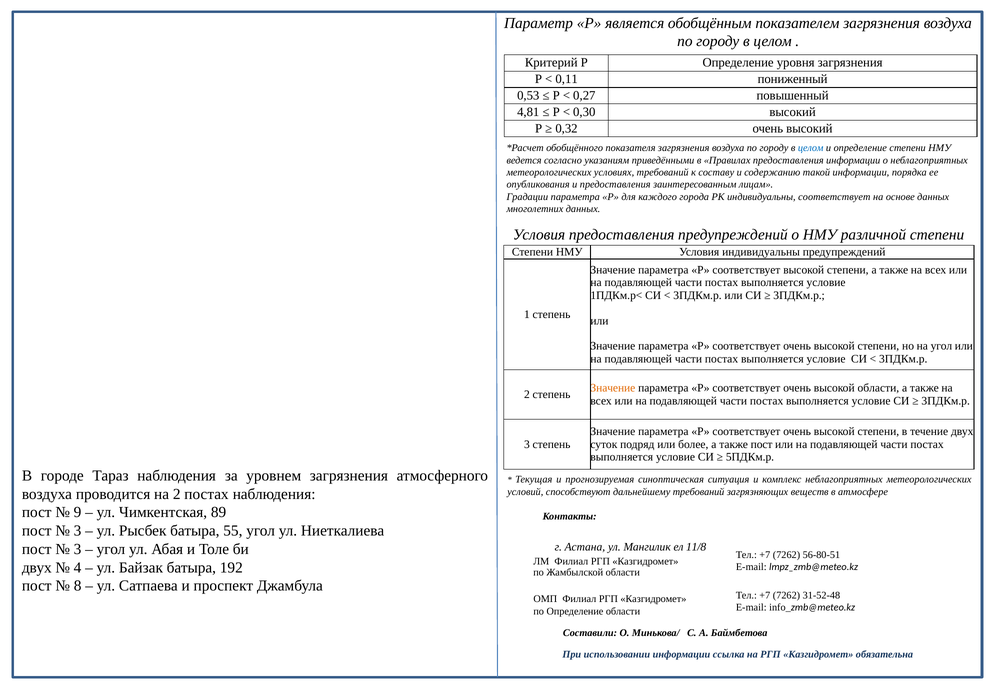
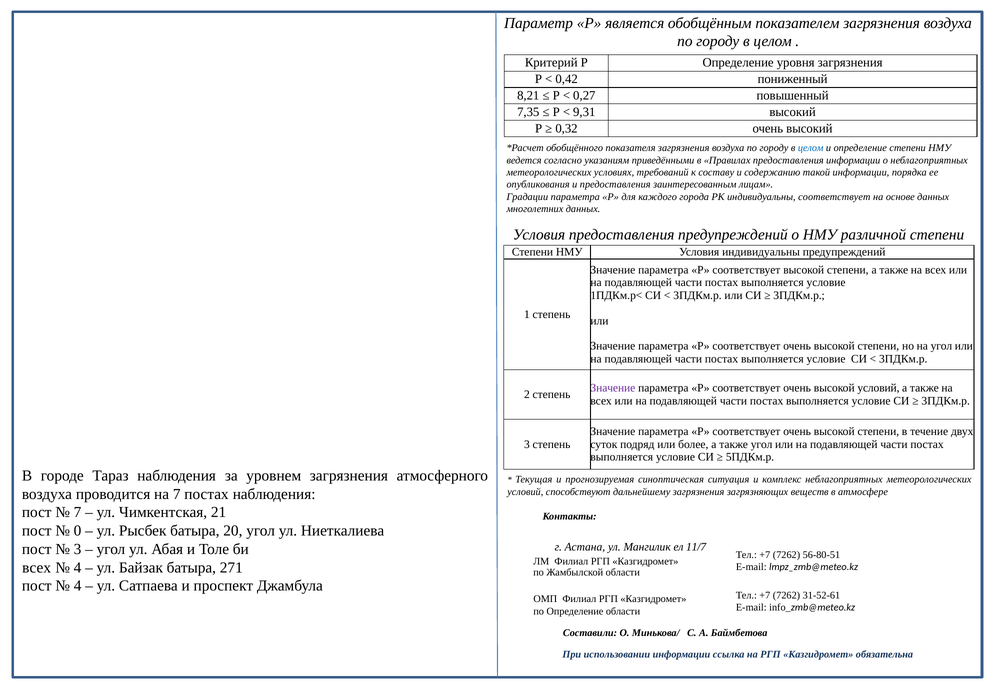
0,11: 0,11 -> 0,42
0,53: 0,53 -> 8,21
4,81: 4,81 -> 7,35
0,30: 0,30 -> 9,31
Значение at (613, 388) colour: orange -> purple
высокой области: области -> условий
также пост: пост -> угол
на 2: 2 -> 7
дальнейшему требований: требований -> загрязнения
9 at (78, 512): 9 -> 7
89: 89 -> 21
3 at (78, 531): 3 -> 0
55: 55 -> 20
11/8: 11/8 -> 11/7
двух at (37, 567): двух -> всех
192: 192 -> 271
8 at (78, 586): 8 -> 4
31-52-48: 31-52-48 -> 31-52-61
